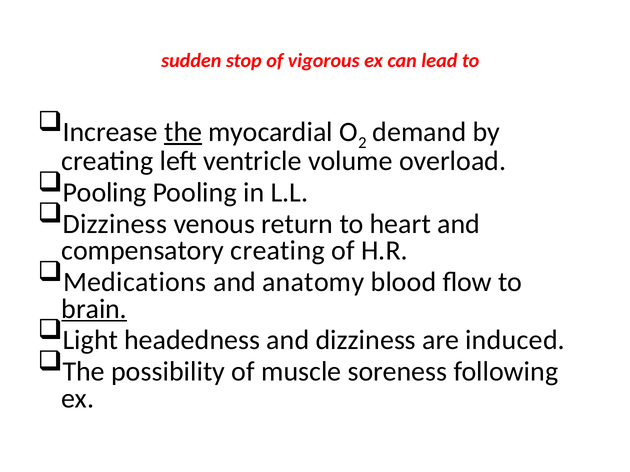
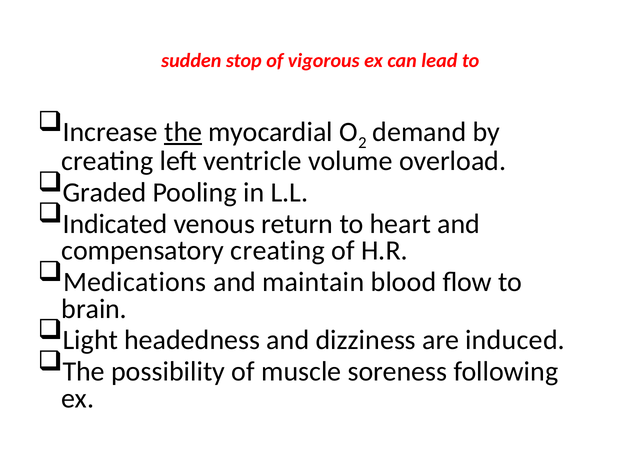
Pooling at (104, 193): Pooling -> Graded
Dizziness at (115, 224): Dizziness -> Indicated
anatomy: anatomy -> maintain
brain underline: present -> none
